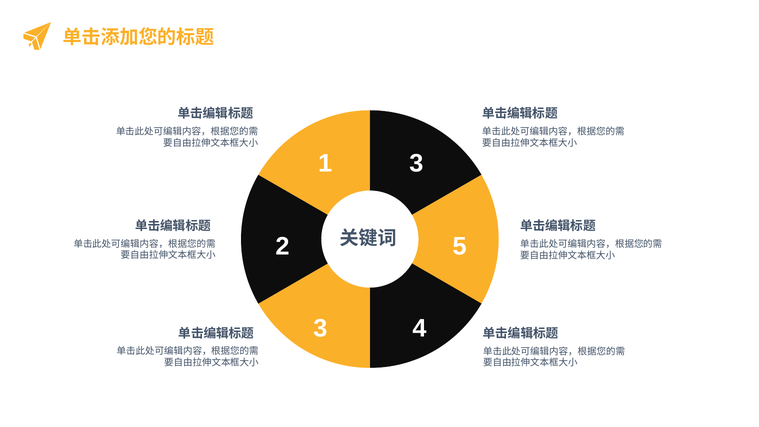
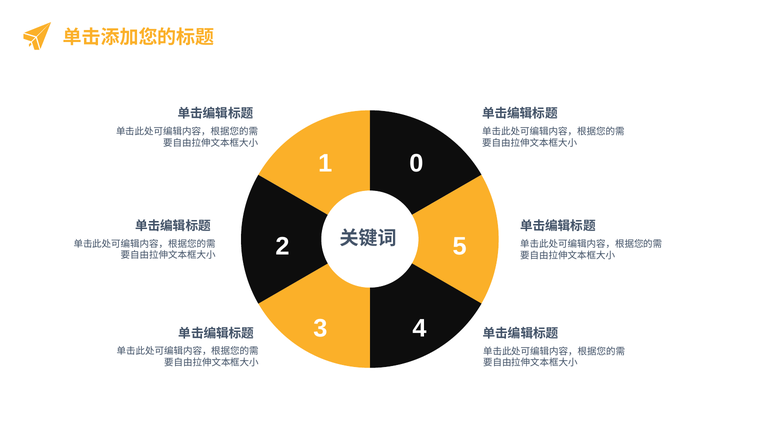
1 3: 3 -> 0
